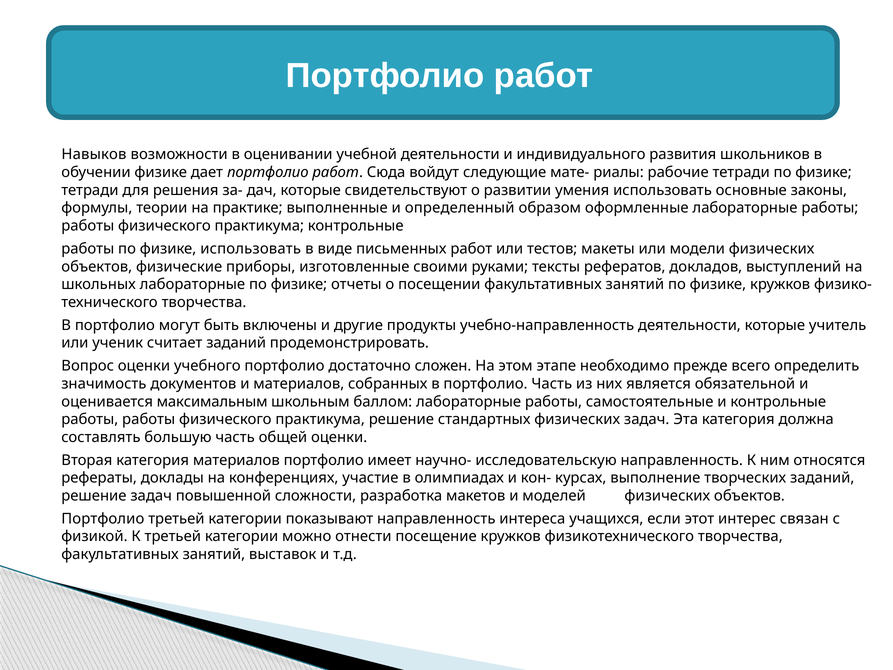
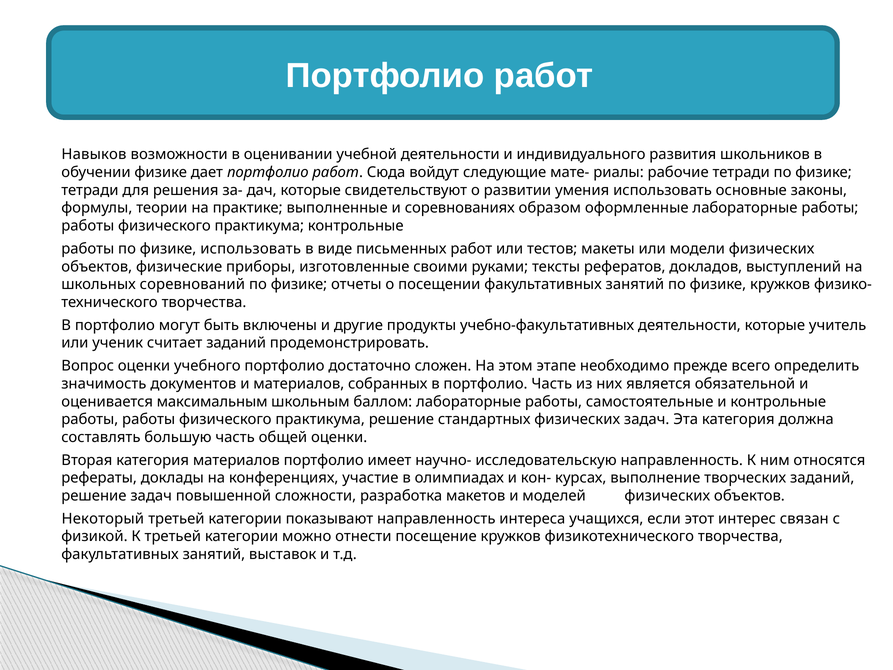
определенный: определенный -> соревнованиях
школьных лабораторные: лабораторные -> соревнований
учебно-направленность: учебно-направленность -> учебно-факультативных
Портфолио at (103, 519): Портфолио -> Некоторый
